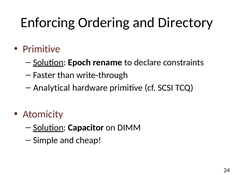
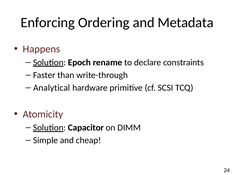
Directory: Directory -> Metadata
Primitive at (42, 49): Primitive -> Happens
